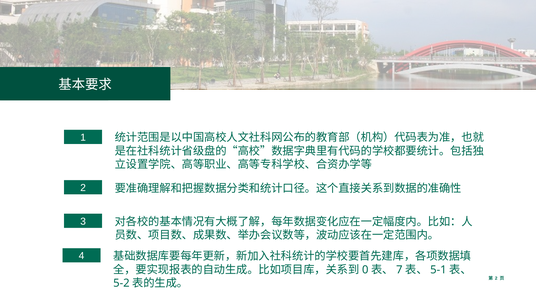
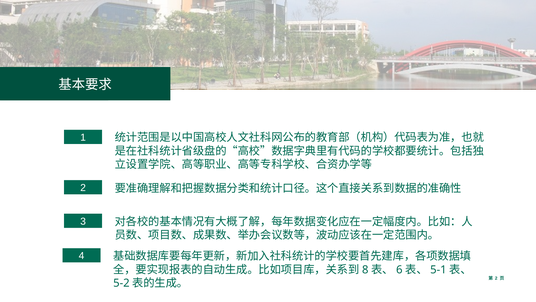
0: 0 -> 8
7: 7 -> 6
